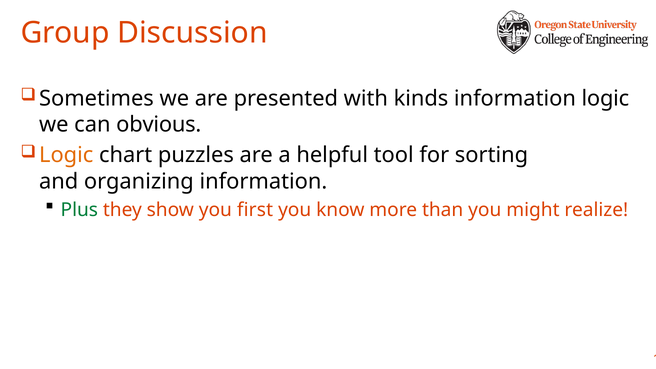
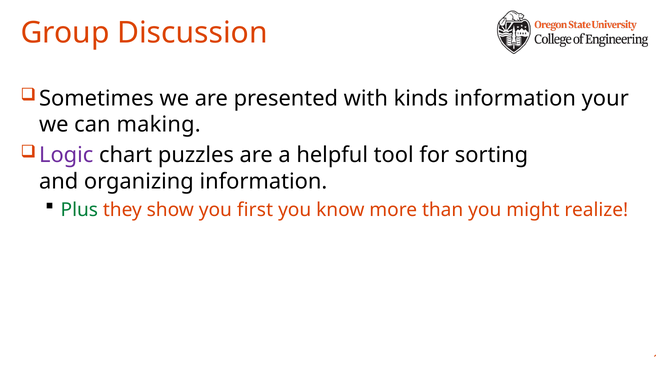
information logic: logic -> your
obvious: obvious -> making
Logic at (66, 155) colour: orange -> purple
